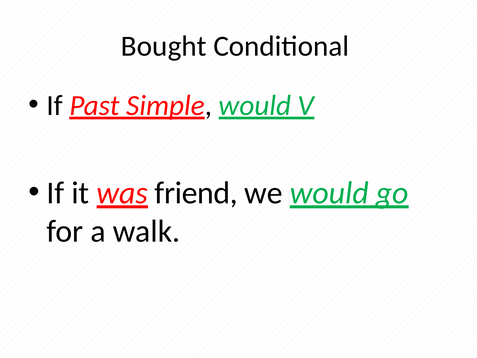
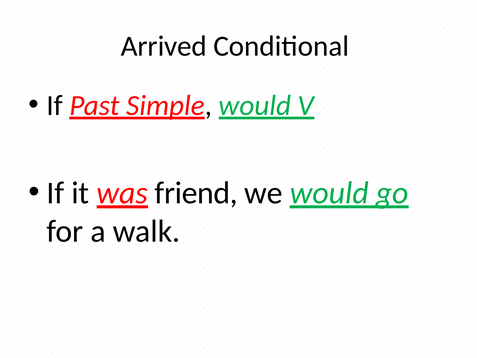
Bought: Bought -> Arrived
